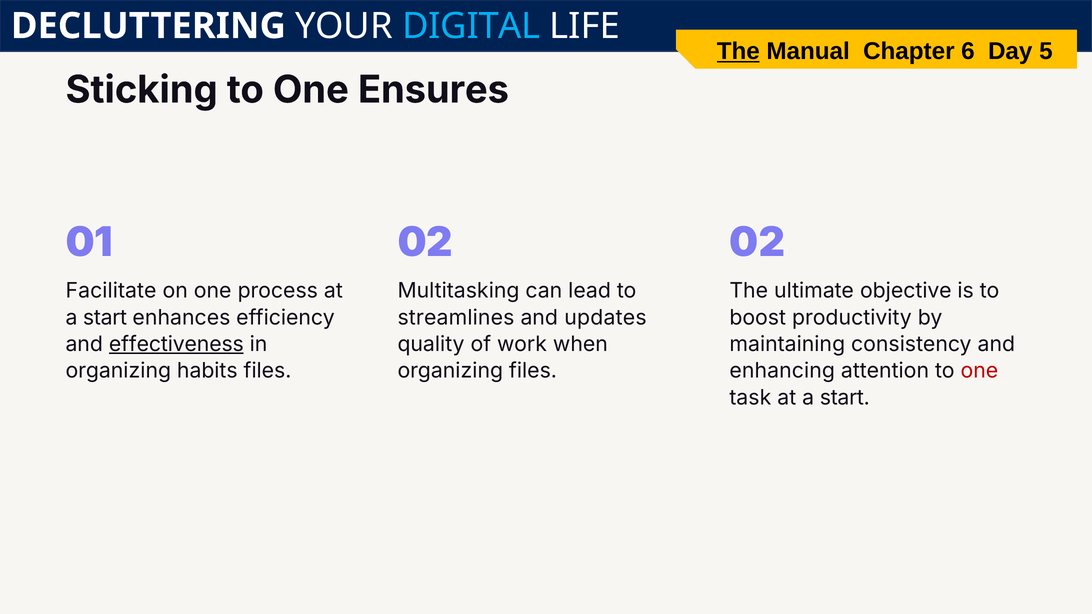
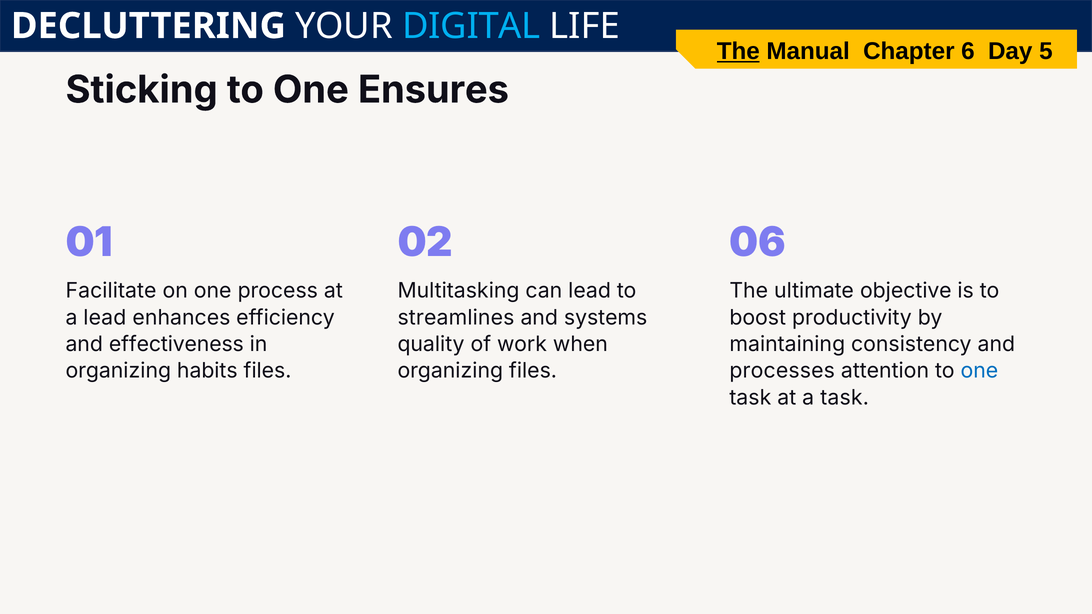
02 02: 02 -> 06
start at (105, 318): start -> lead
updates: updates -> systems
effectiveness underline: present -> none
enhancing: enhancing -> processes
one at (979, 371) colour: red -> blue
task at a start: start -> task
